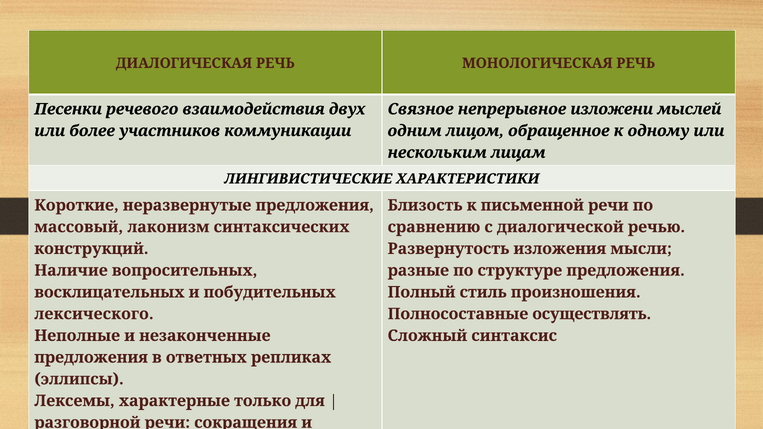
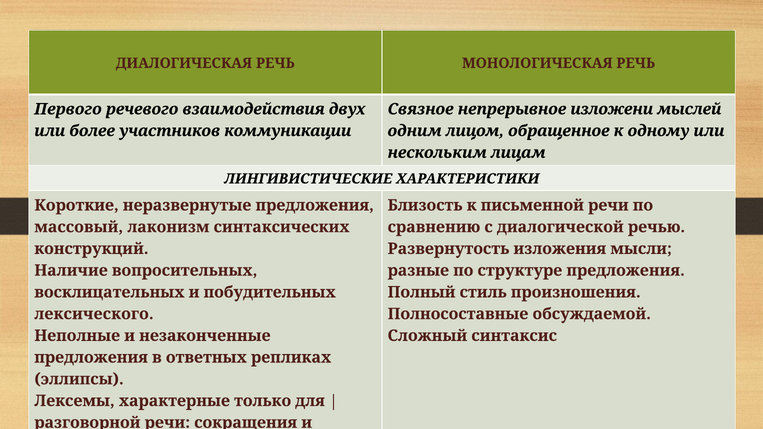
Песенки: Песенки -> Первого
осуществлять: осуществлять -> oбсуждаемой
